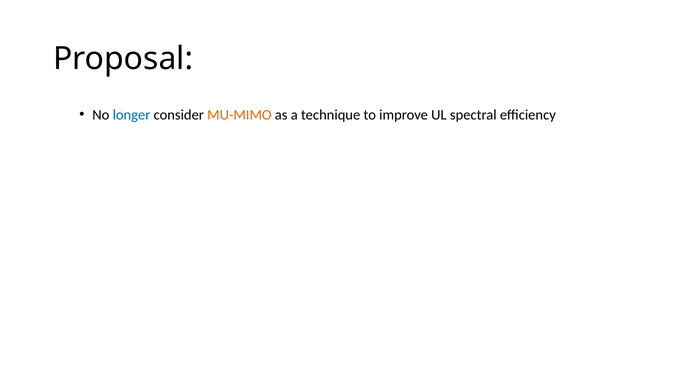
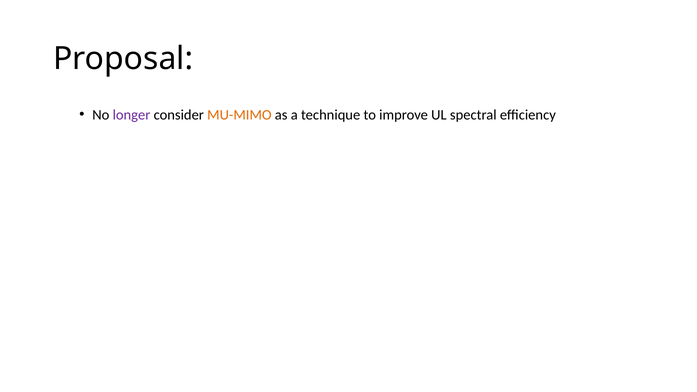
longer colour: blue -> purple
